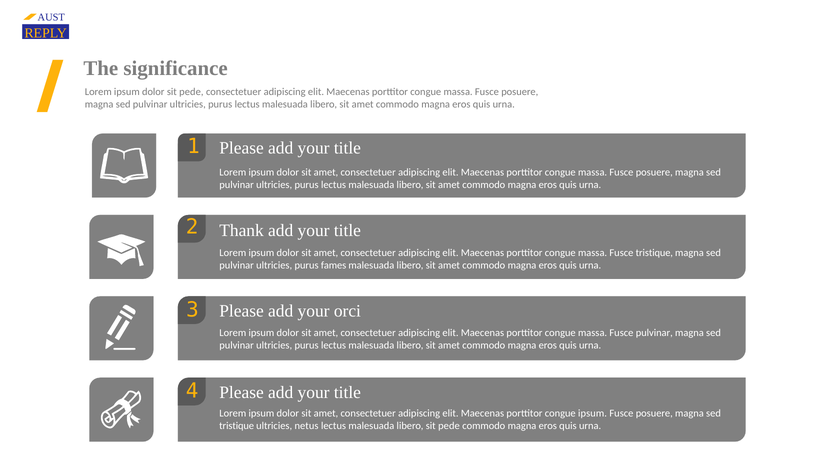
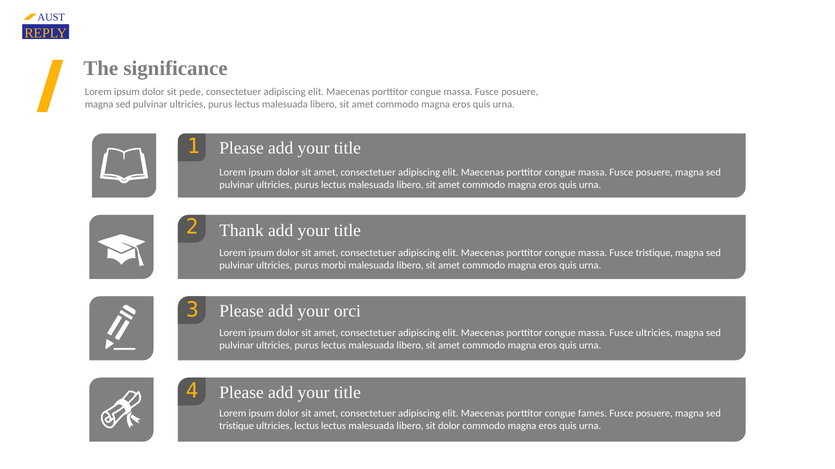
fames: fames -> morbi
Fusce pulvinar: pulvinar -> ultricies
congue ipsum: ipsum -> fames
ultricies netus: netus -> lectus
libero sit pede: pede -> dolor
